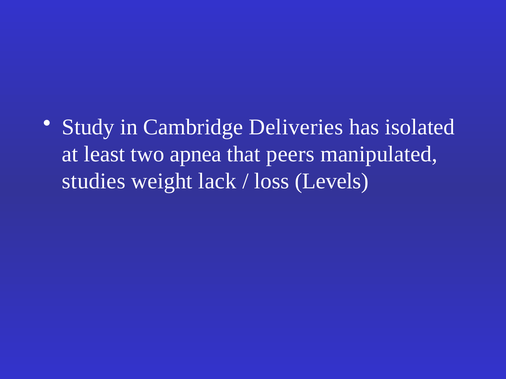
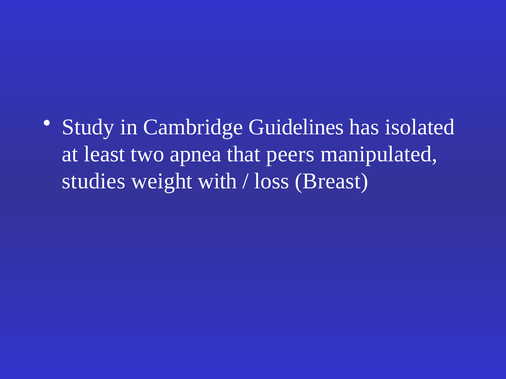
Deliveries: Deliveries -> Guidelines
lack: lack -> with
Levels: Levels -> Breast
